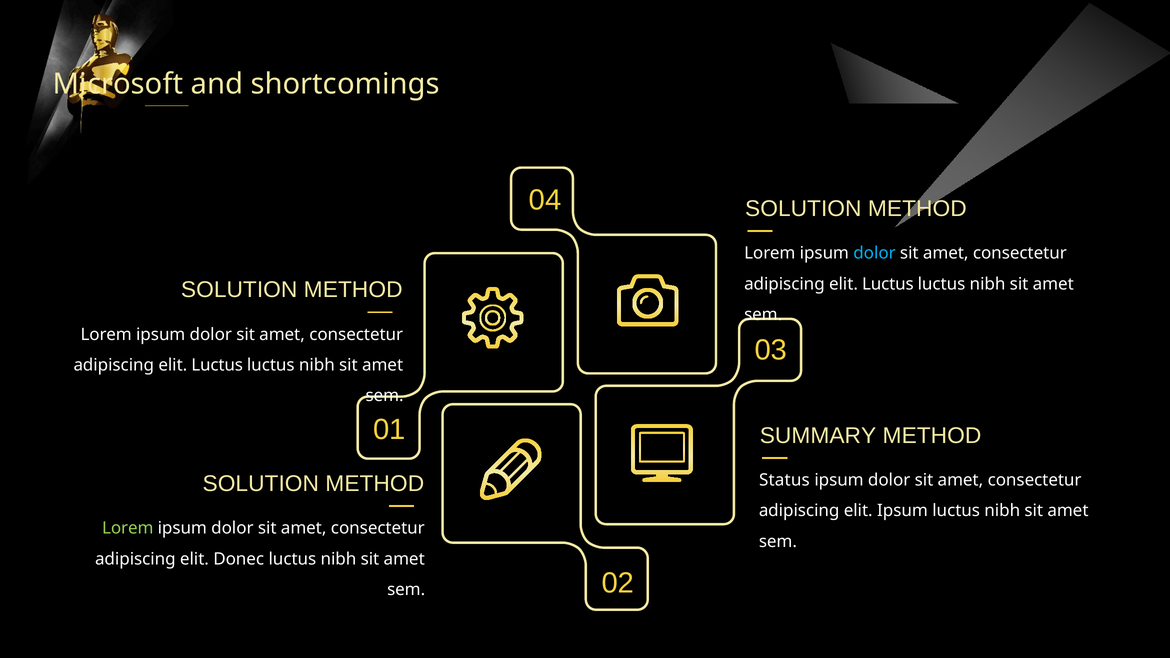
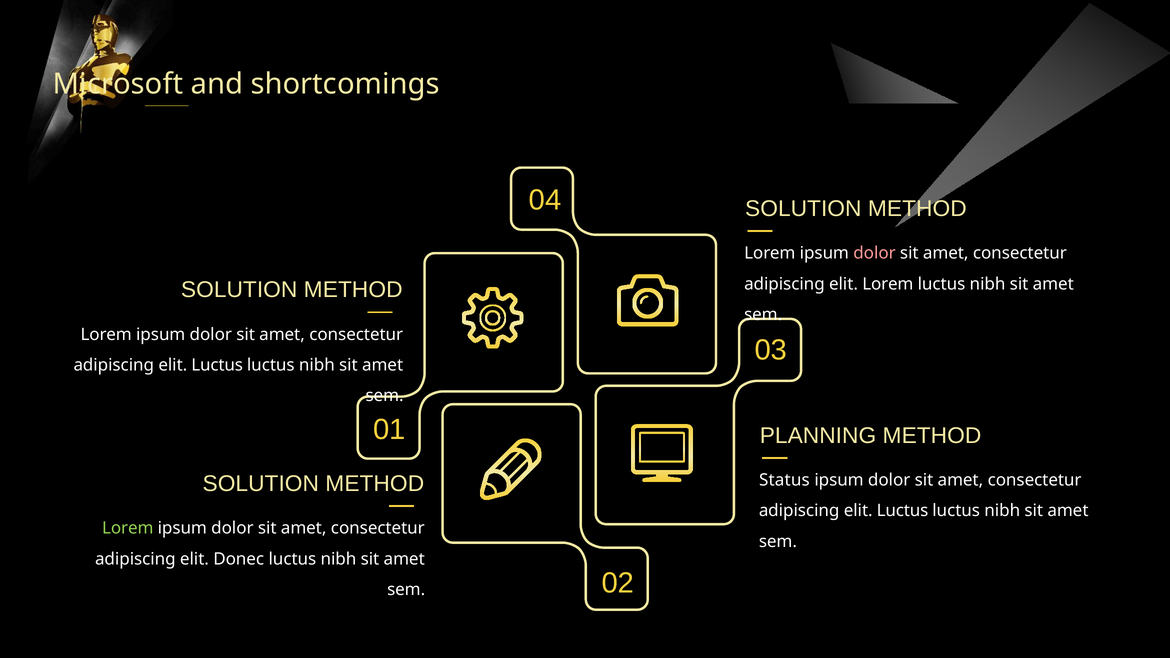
dolor at (874, 253) colour: light blue -> pink
Luctus at (888, 284): Luctus -> Lorem
SUMMARY: SUMMARY -> PLANNING
Ipsum at (902, 511): Ipsum -> Luctus
